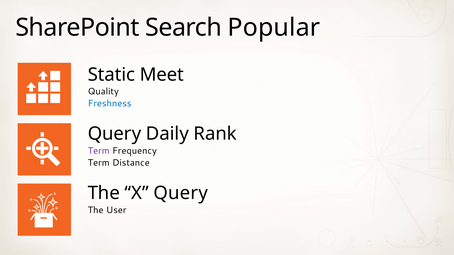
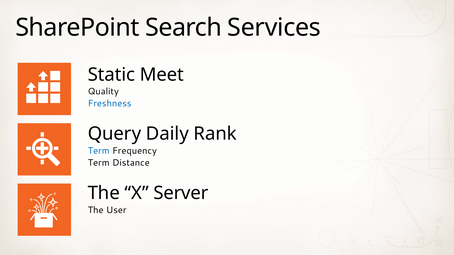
Popular: Popular -> Services
Term at (99, 151) colour: purple -> blue
X Query: Query -> Server
